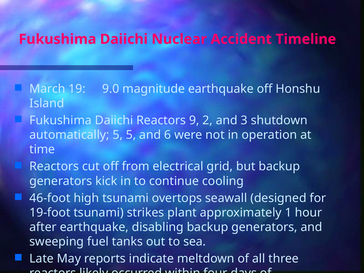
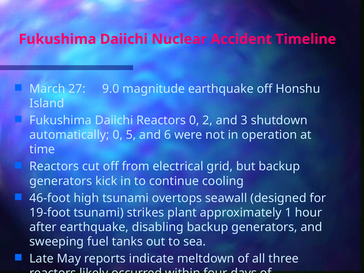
19: 19 -> 27
Reactors 9: 9 -> 0
automatically 5: 5 -> 0
